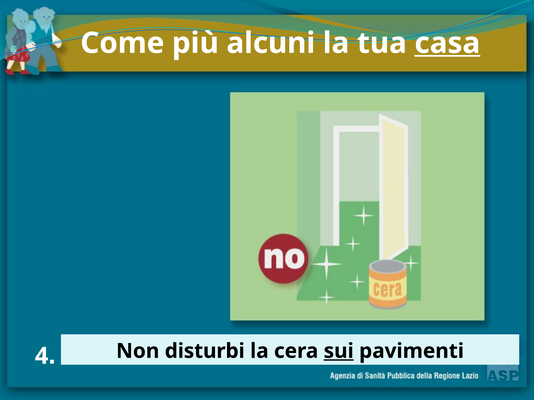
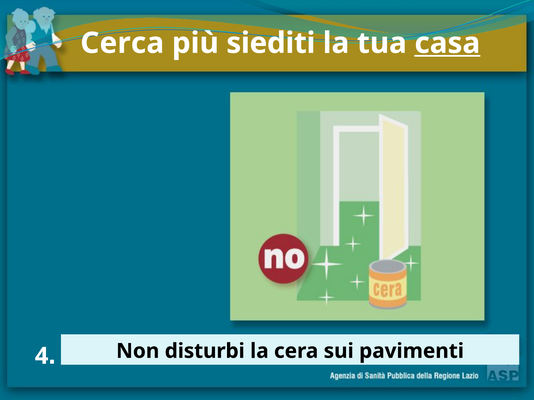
Come: Come -> Cerca
alcuni: alcuni -> siediti
sui underline: present -> none
